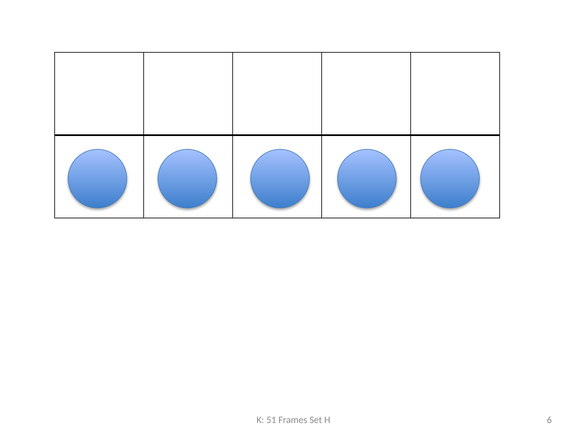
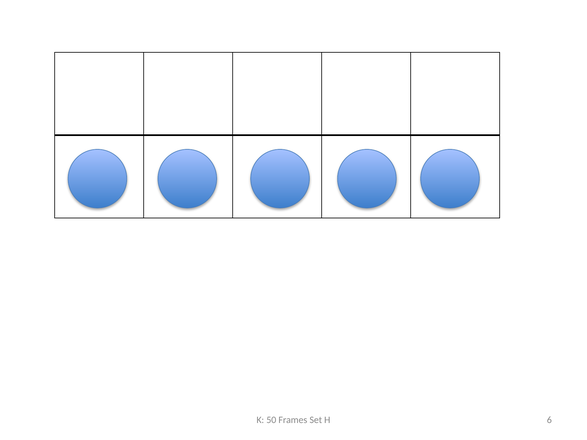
51: 51 -> 50
